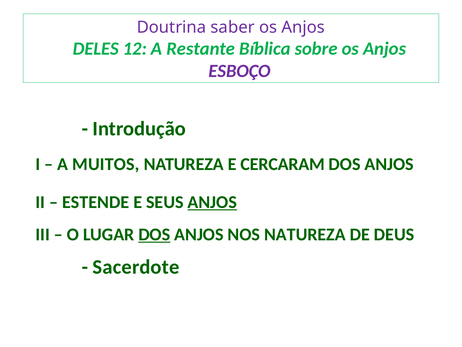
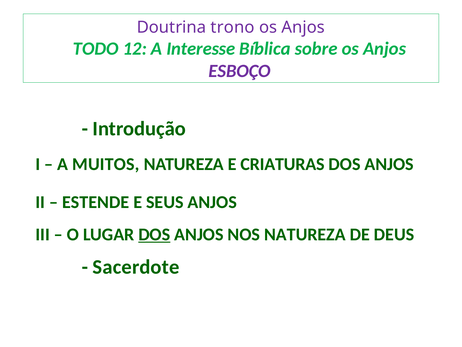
saber: saber -> trono
DELES: DELES -> TODO
Restante: Restante -> Interesse
CERCARAM: CERCARAM -> CRIATURAS
ANJOS at (212, 202) underline: present -> none
